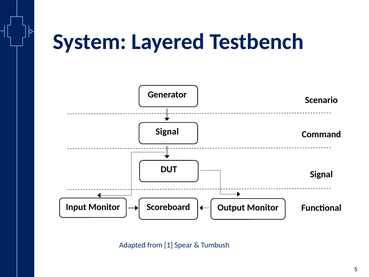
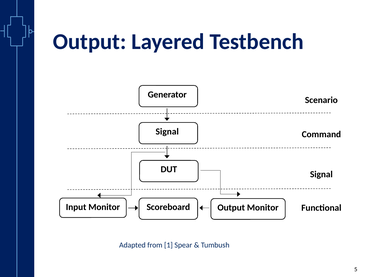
System at (90, 42): System -> Output
